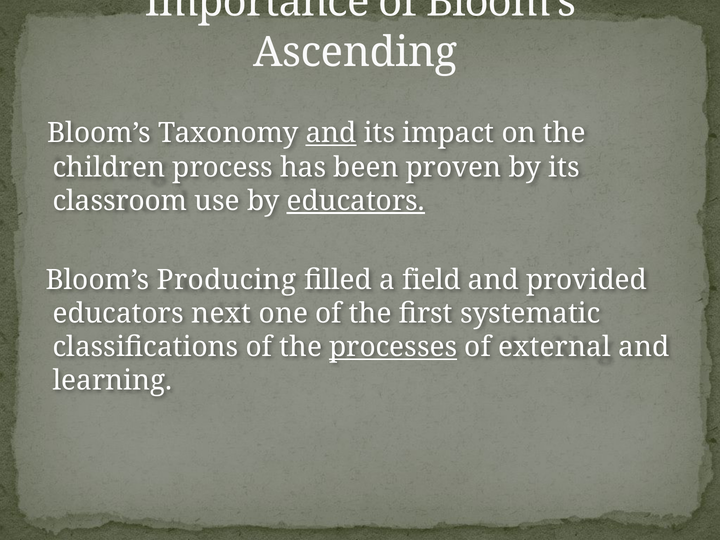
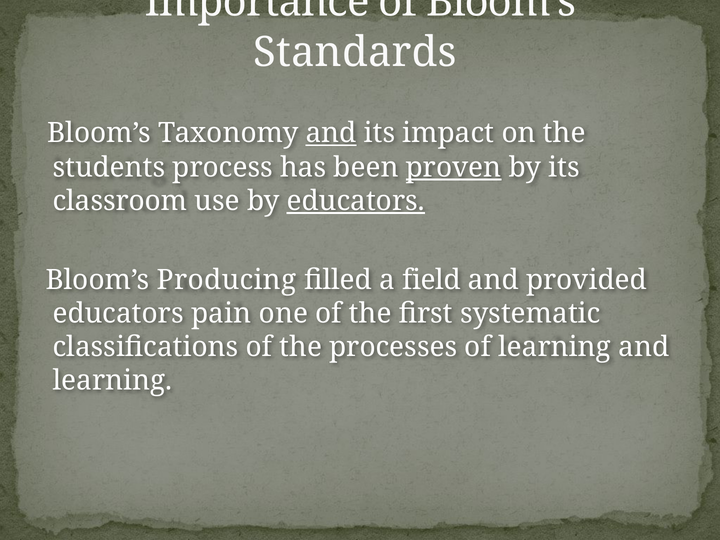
Ascending: Ascending -> Standards
children: children -> students
proven underline: none -> present
next: next -> pain
processes underline: present -> none
of external: external -> learning
